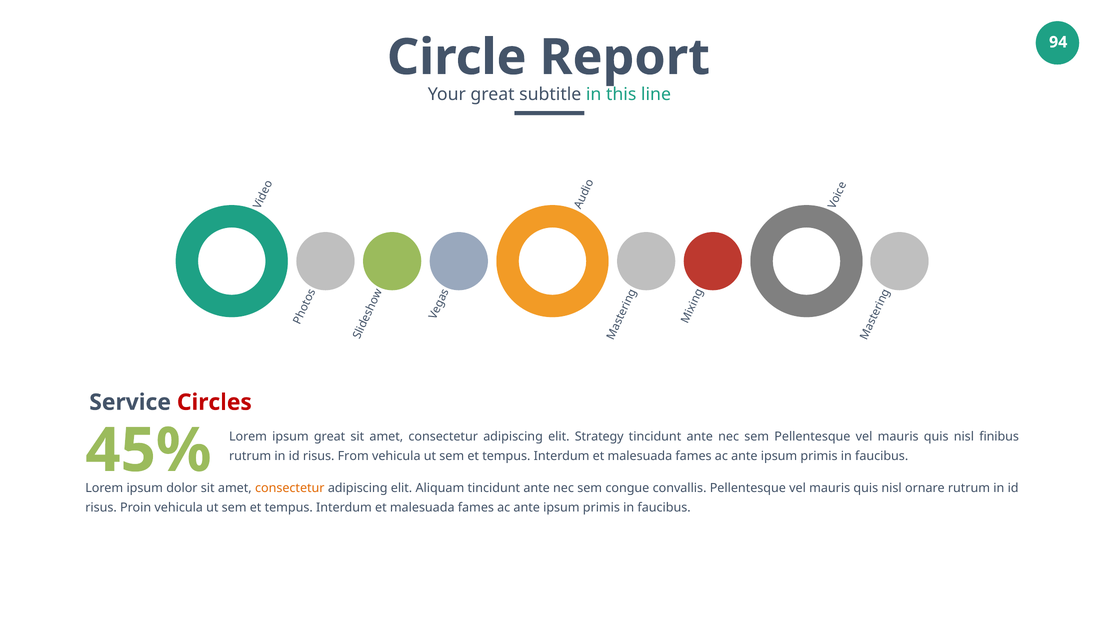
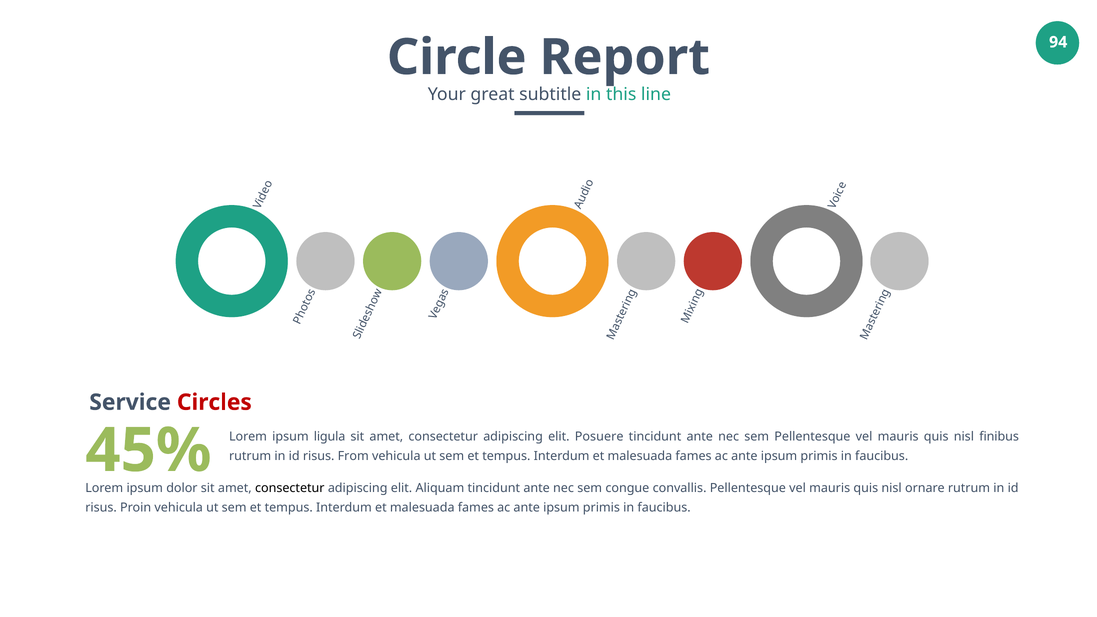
ipsum great: great -> ligula
Strategy: Strategy -> Posuere
consectetur at (290, 488) colour: orange -> black
